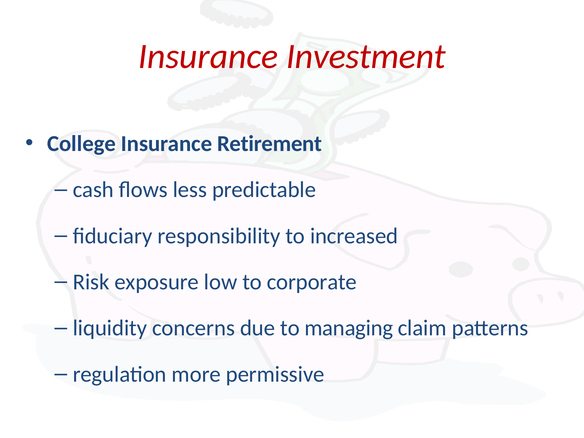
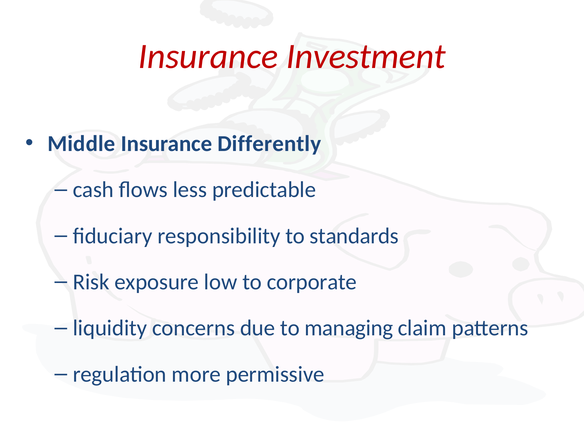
College: College -> Middle
Retirement: Retirement -> Differently
increased: increased -> standards
